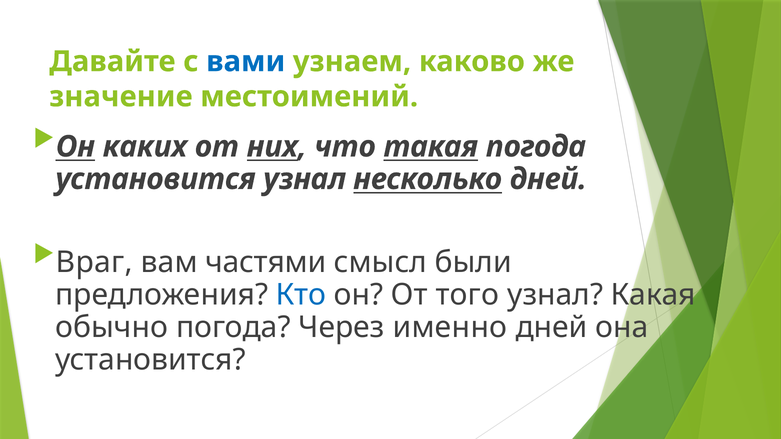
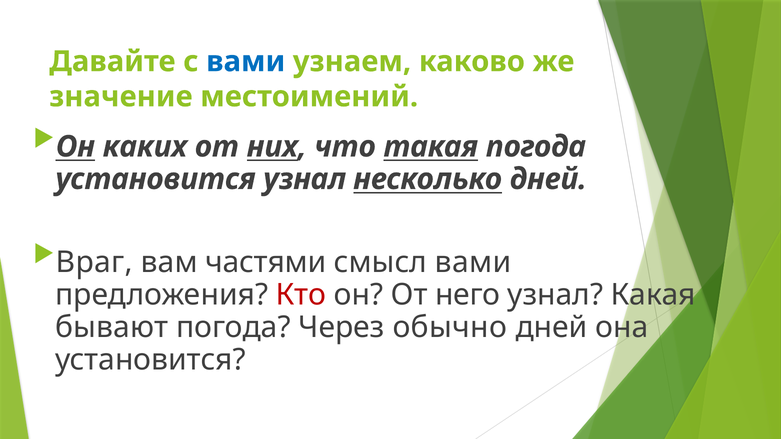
смысл были: были -> вами
Кто colour: blue -> red
того: того -> него
обычно: обычно -> бывают
именно: именно -> обычно
